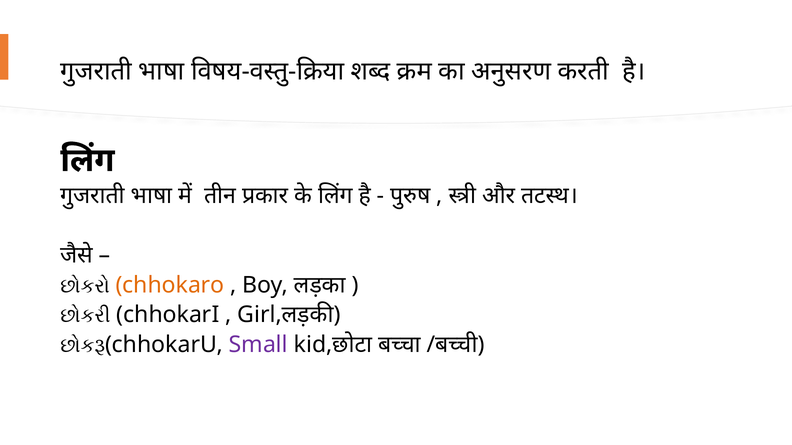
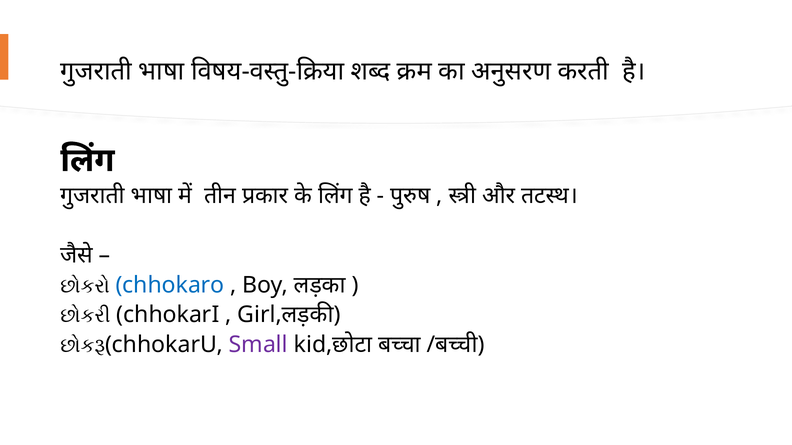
chhokaro colour: orange -> blue
